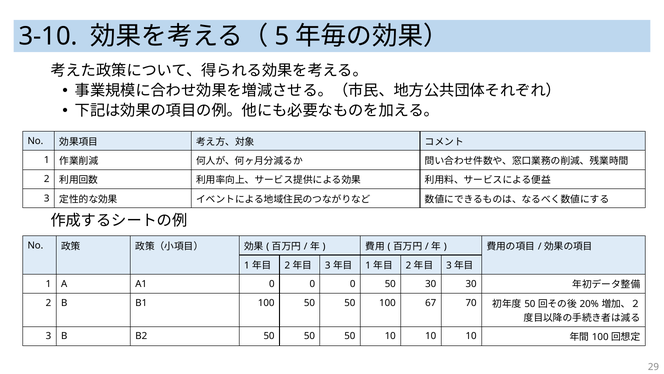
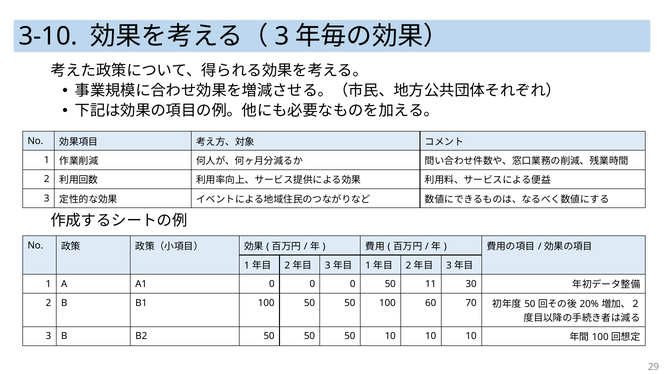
5 at (282, 36): 5 -> 3
50 30: 30 -> 11
67: 67 -> 60
